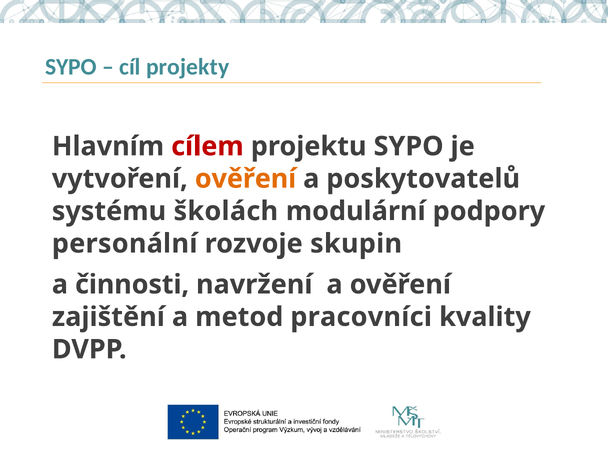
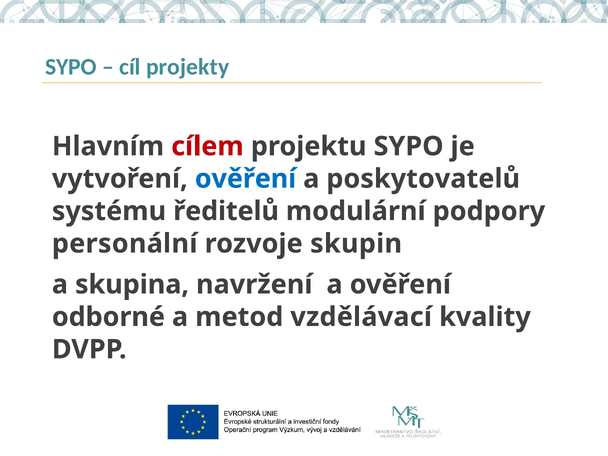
ověření at (246, 179) colour: orange -> blue
školách: školách -> ředitelů
činnosti: činnosti -> skupina
zajištění: zajištění -> odborné
pracovníci: pracovníci -> vzdělávací
